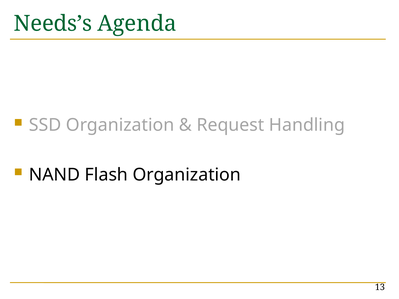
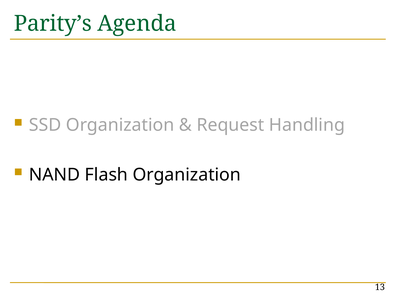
Needs’s: Needs’s -> Parity’s
